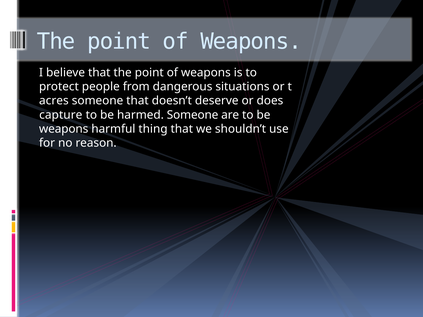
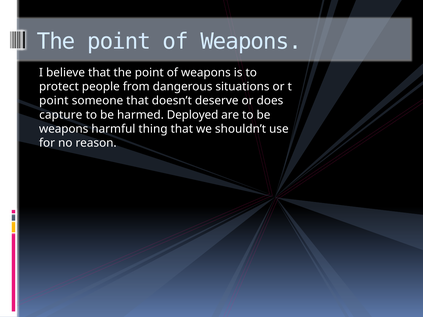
acres at (54, 101): acres -> point
harmed Someone: Someone -> Deployed
